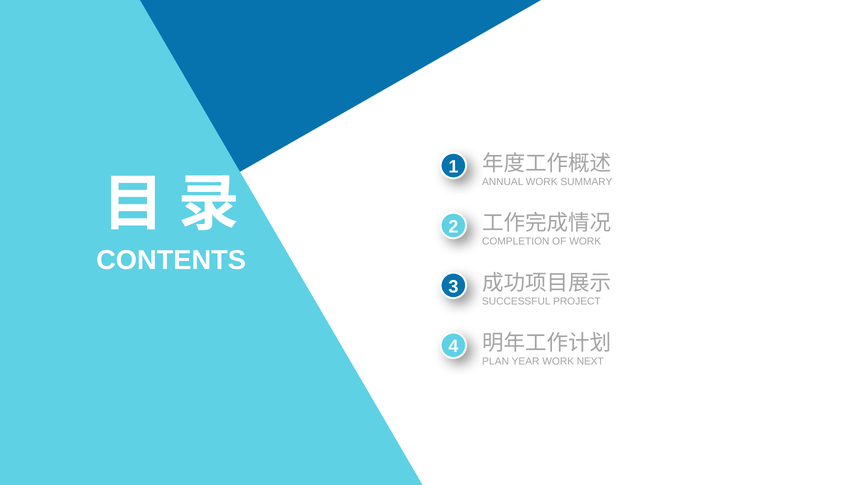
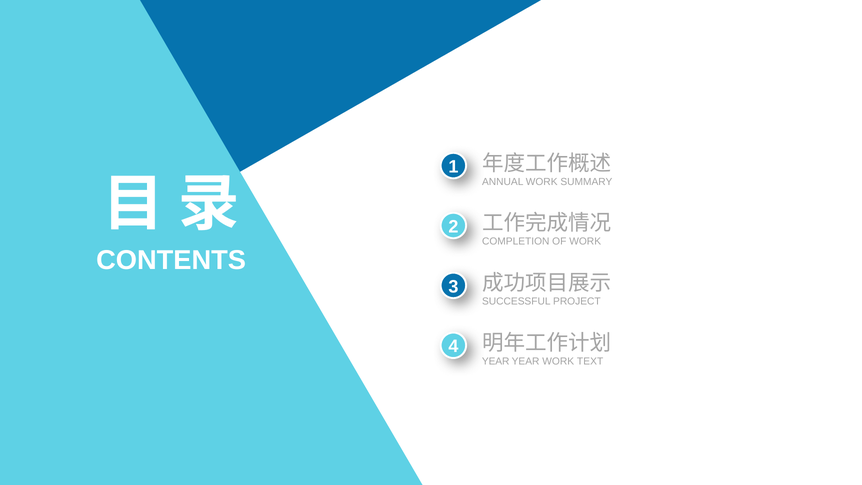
PLAN at (496, 361): PLAN -> YEAR
NEXT: NEXT -> TEXT
